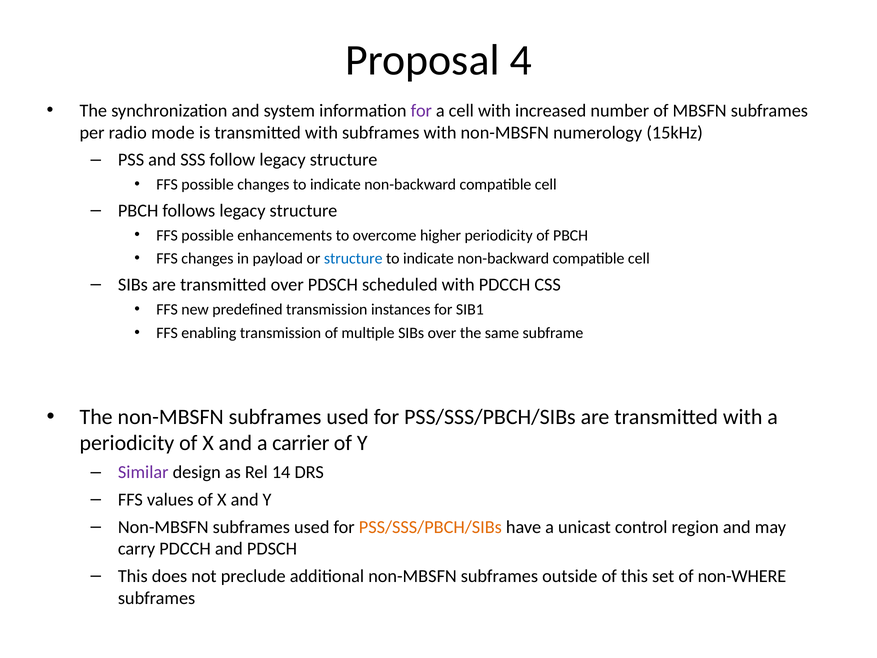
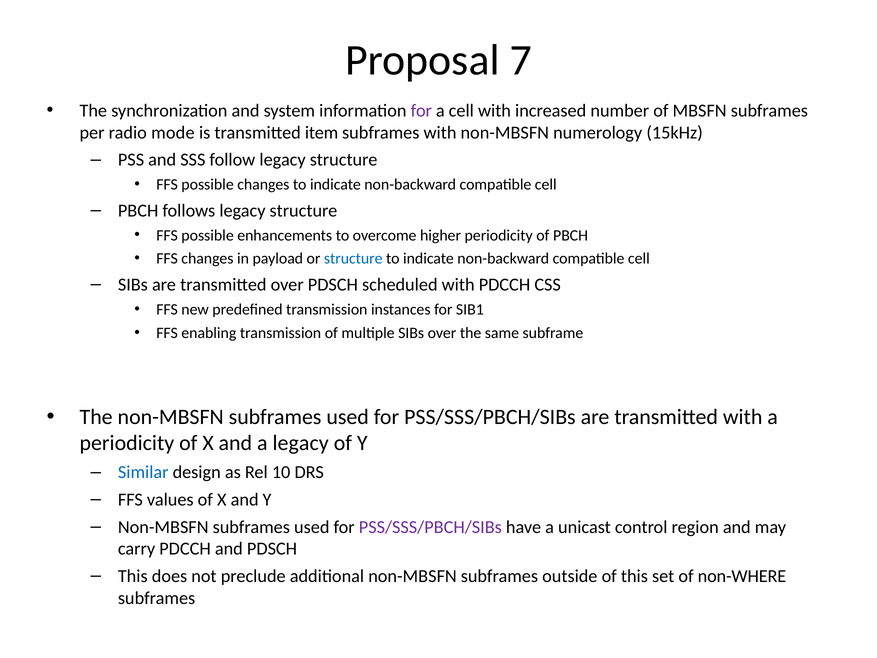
4: 4 -> 7
is transmitted with: with -> item
a carrier: carrier -> legacy
Similar colour: purple -> blue
14: 14 -> 10
PSS/SSS/PBCH/SIBs at (430, 527) colour: orange -> purple
